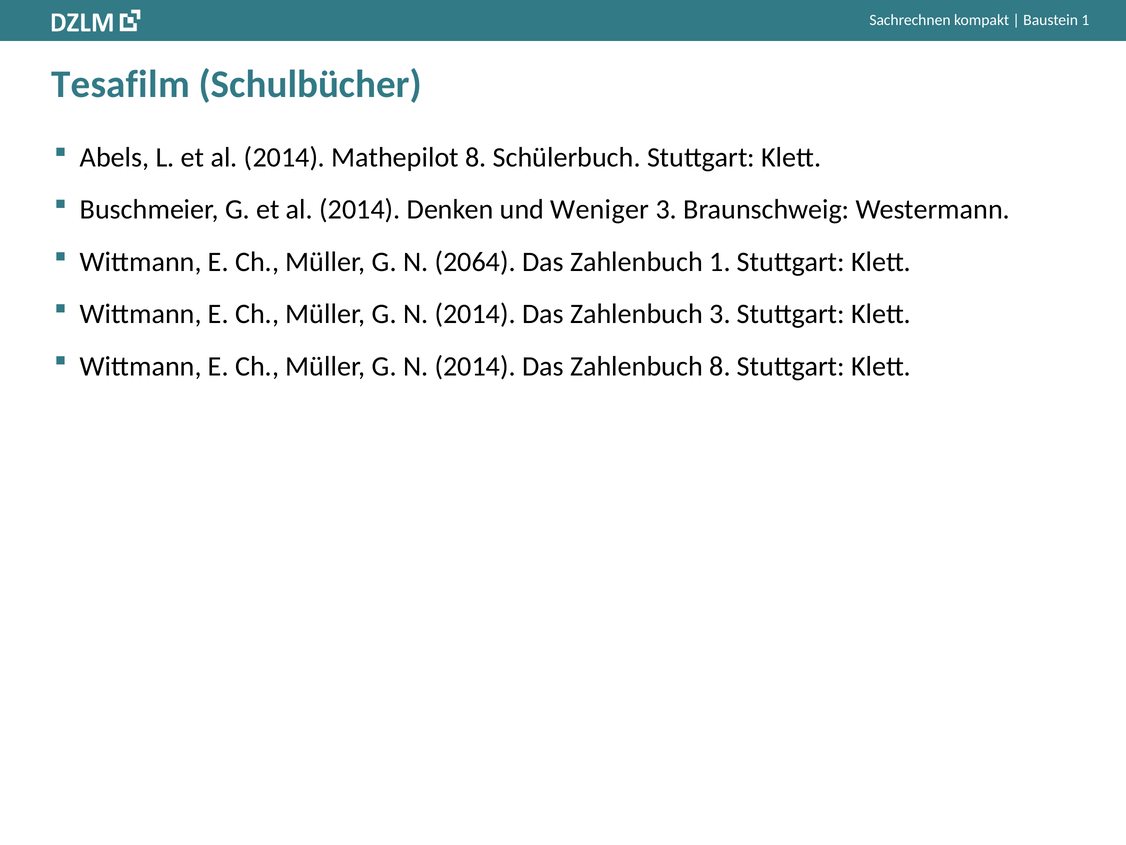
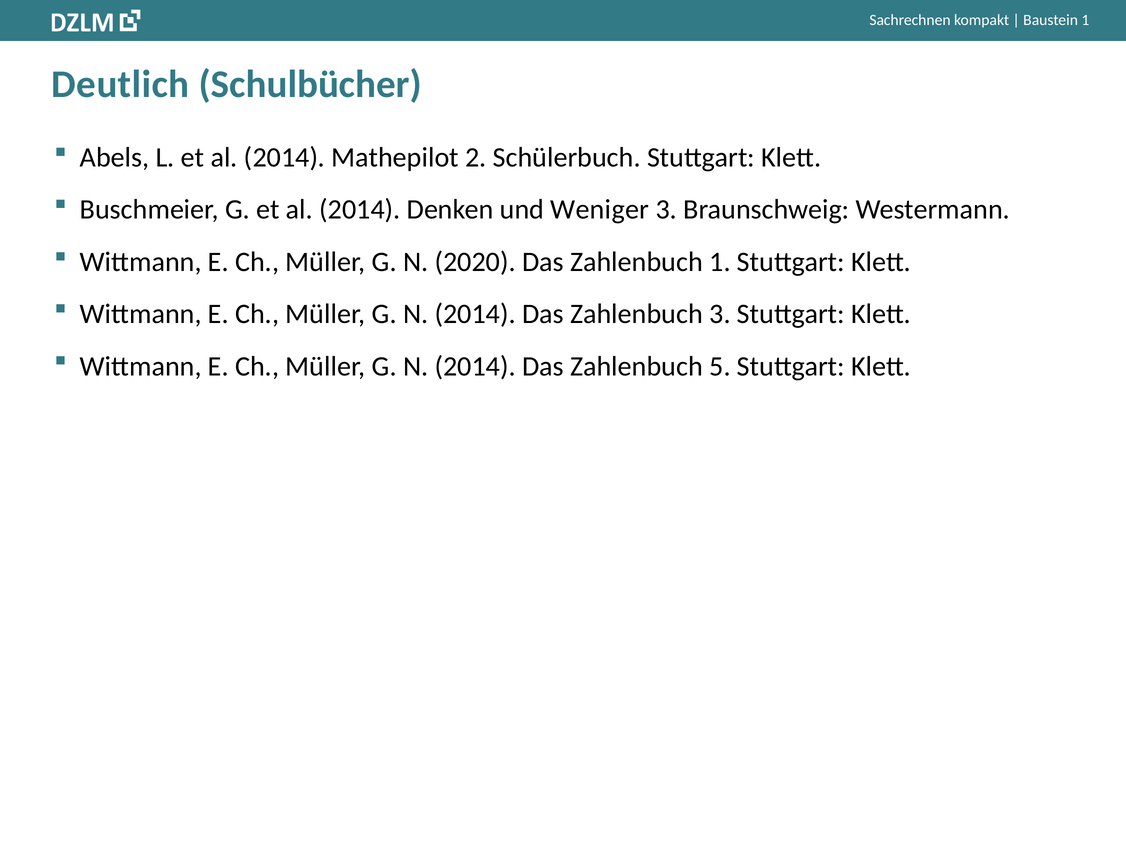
Tesafilm: Tesafilm -> Deutlich
Mathepilot 8: 8 -> 2
2064: 2064 -> 2020
Zahlenbuch 8: 8 -> 5
